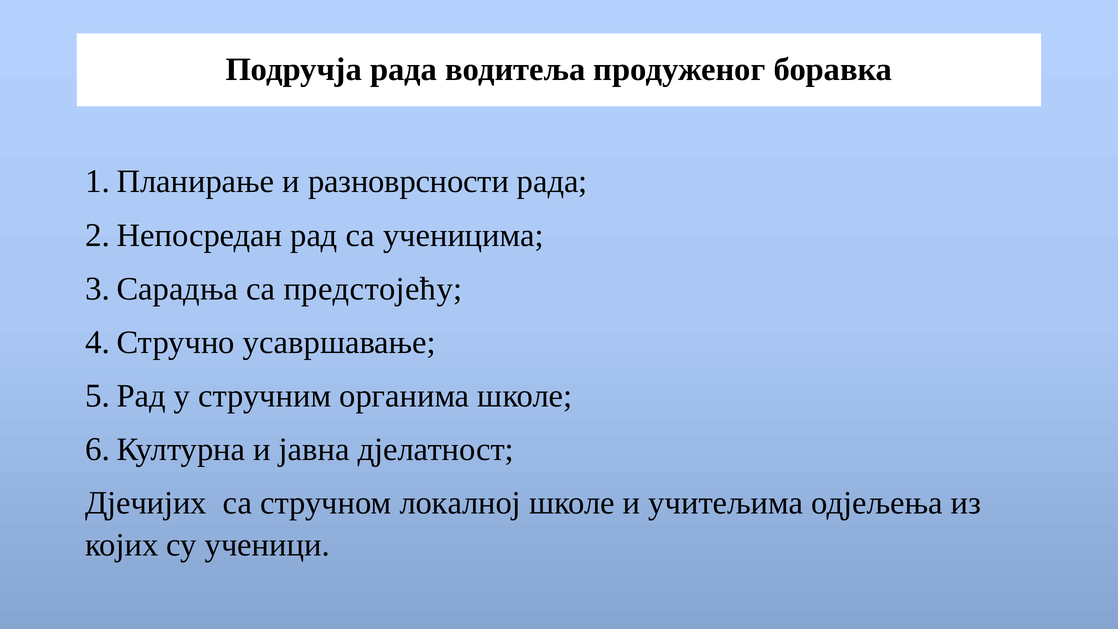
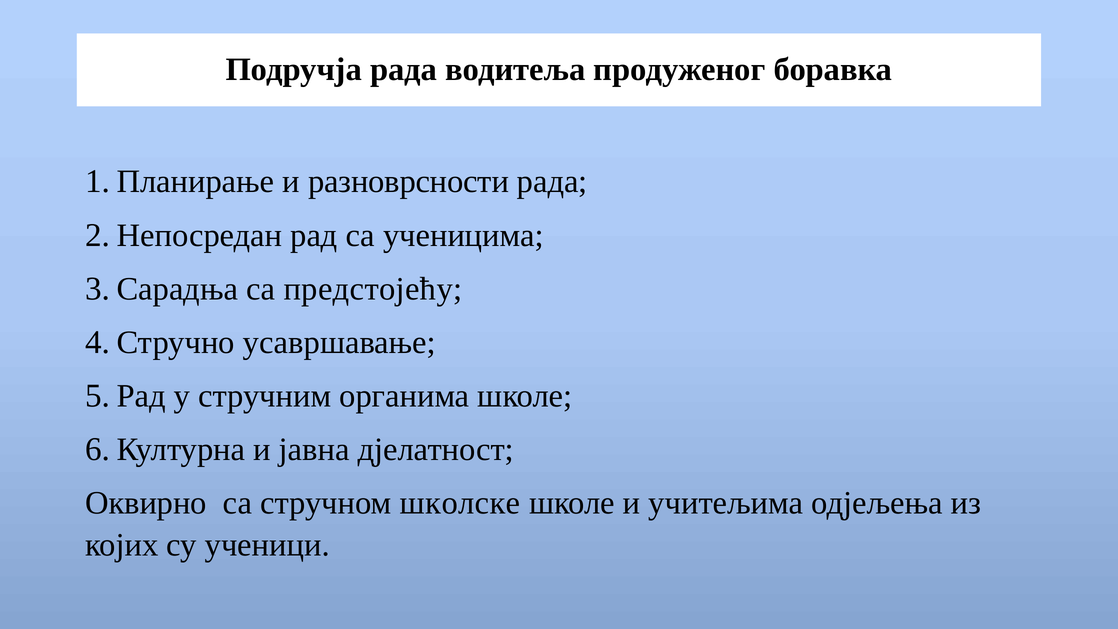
Дјечијих: Дјечијих -> Оквирно
локалној: локалној -> школске
